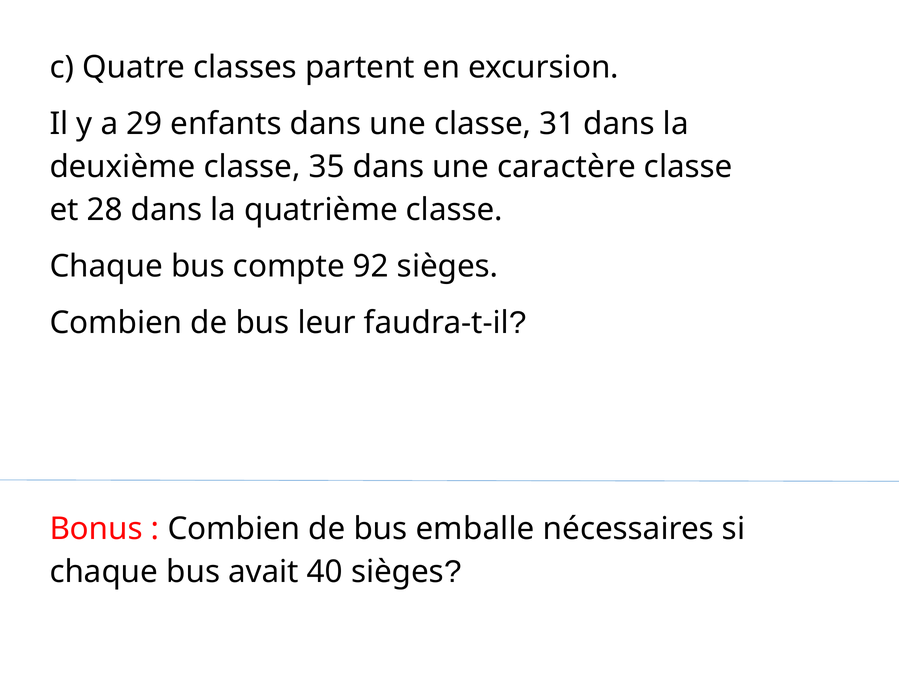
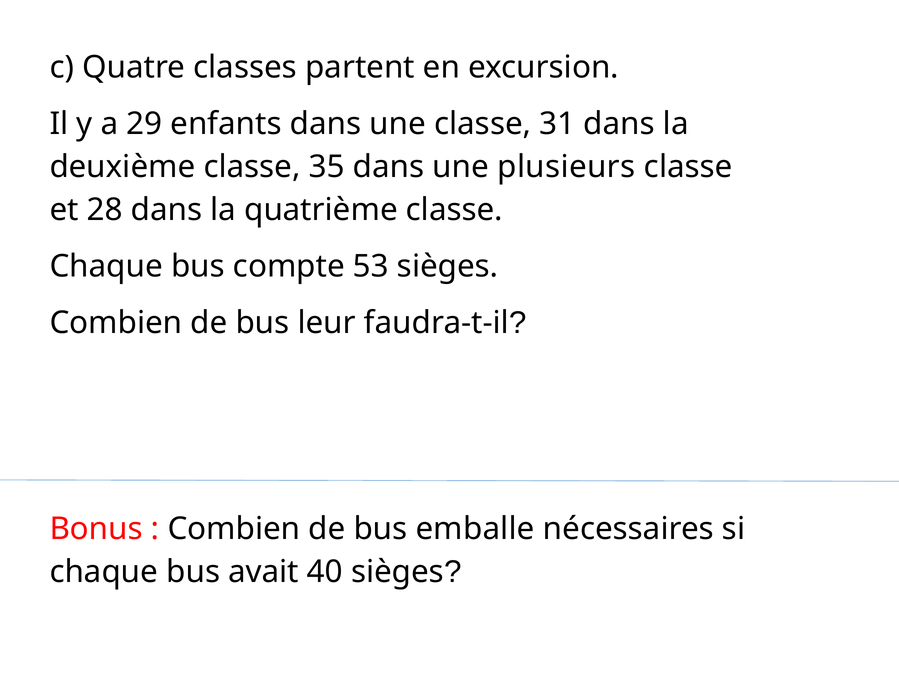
caractère: caractère -> plusieurs
92: 92 -> 53
